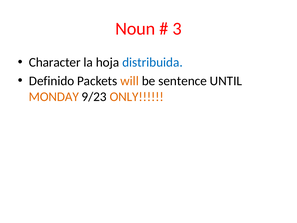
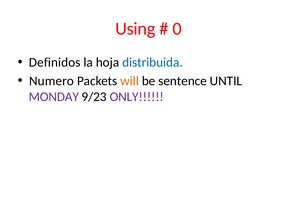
Noun: Noun -> Using
3: 3 -> 0
Character: Character -> Definidos
Definido: Definido -> Numero
MONDAY colour: orange -> purple
ONLY colour: orange -> purple
